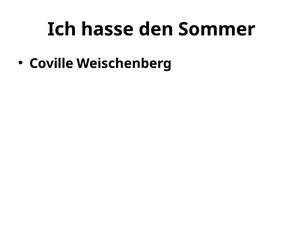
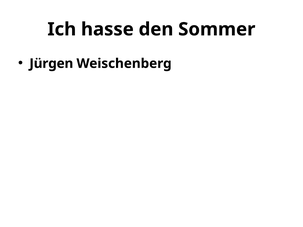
Coville: Coville -> Jürgen
